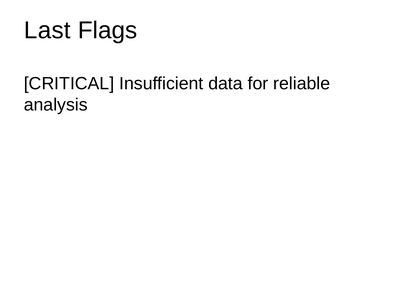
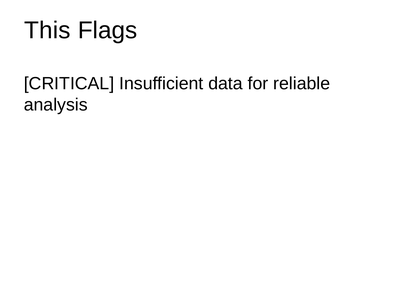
Last: Last -> This
